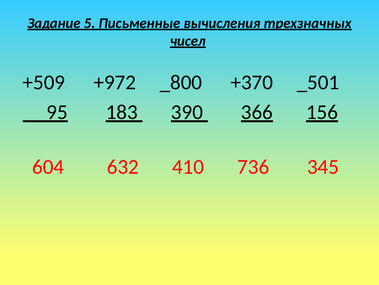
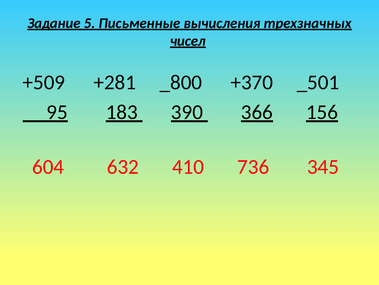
+972: +972 -> +281
